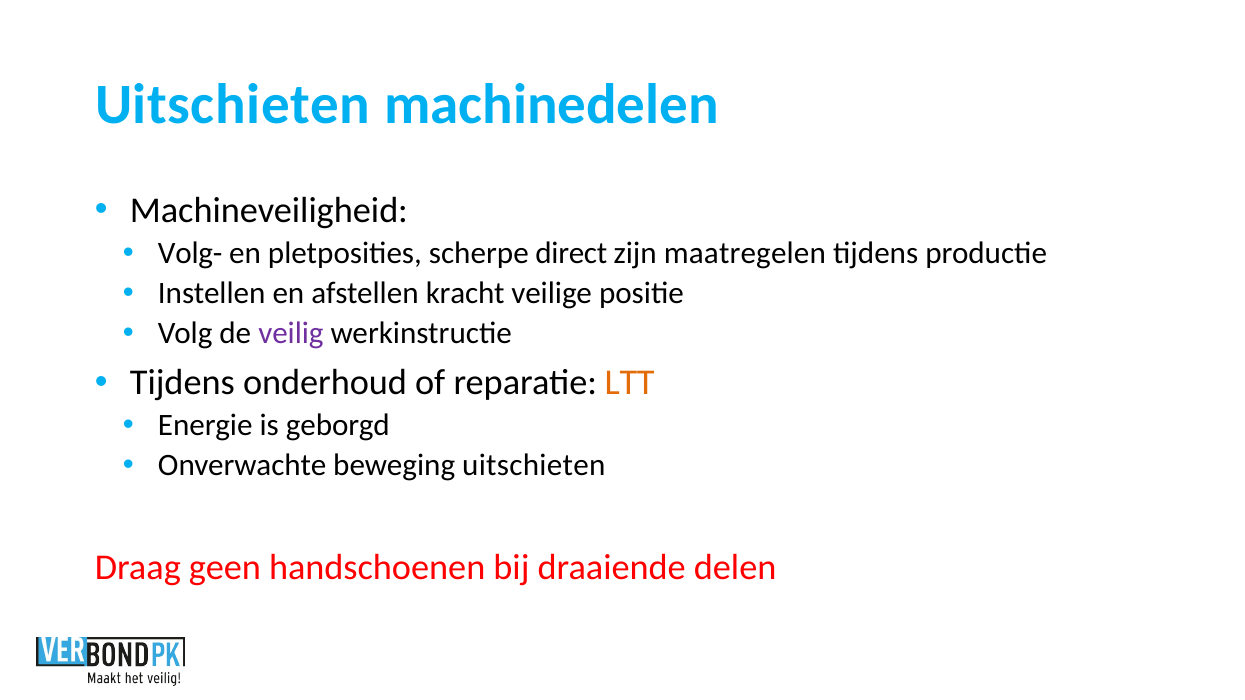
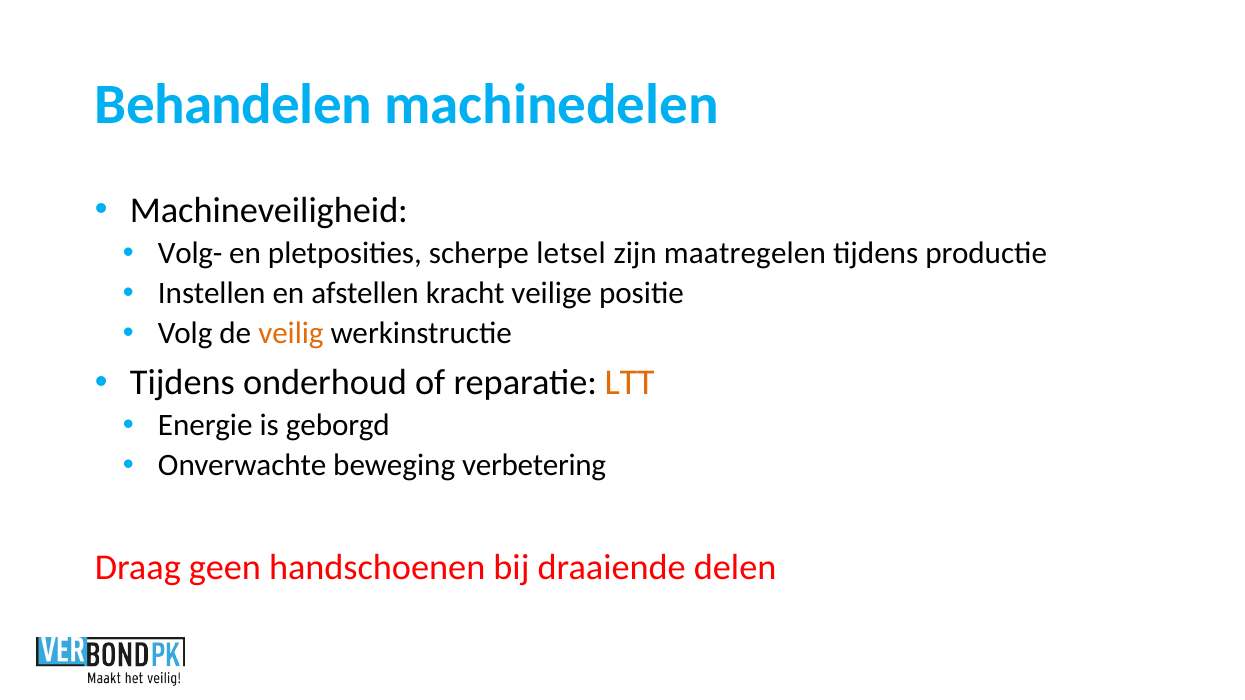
Uitschieten at (233, 105): Uitschieten -> Behandelen
direct: direct -> letsel
veilig colour: purple -> orange
beweging uitschieten: uitschieten -> verbetering
